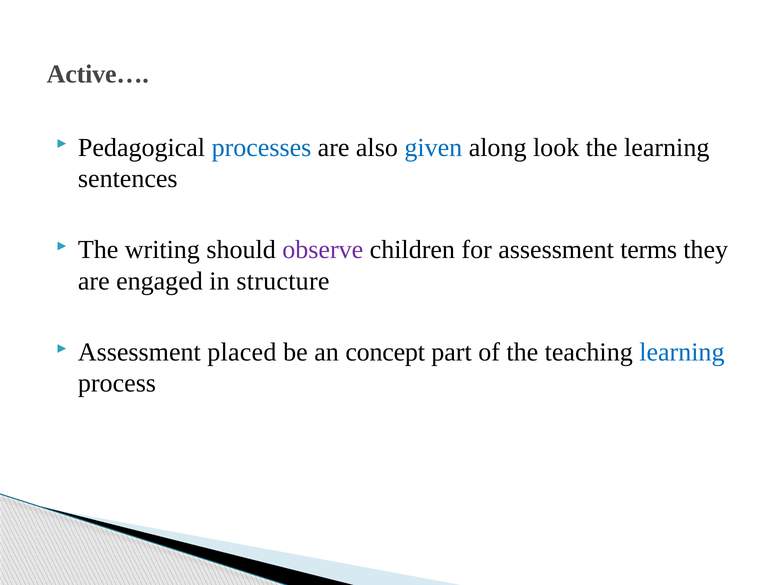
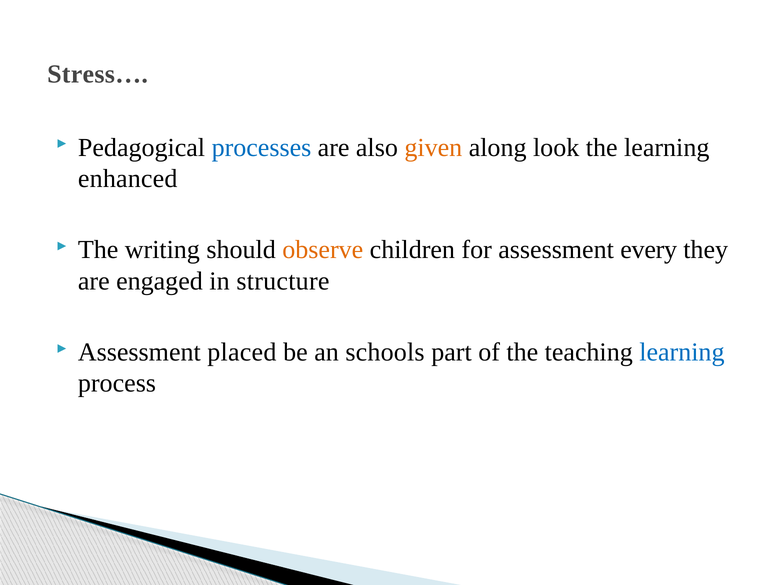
Active…: Active… -> Stress…
given colour: blue -> orange
sentences: sentences -> enhanced
observe colour: purple -> orange
terms: terms -> every
concept: concept -> schools
